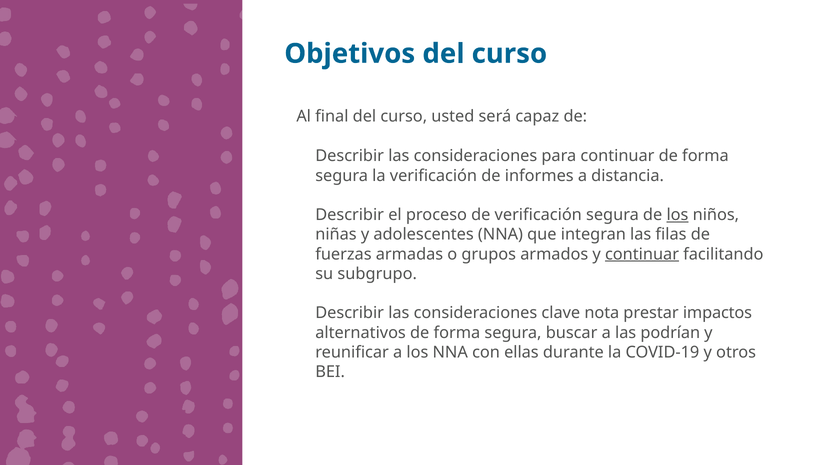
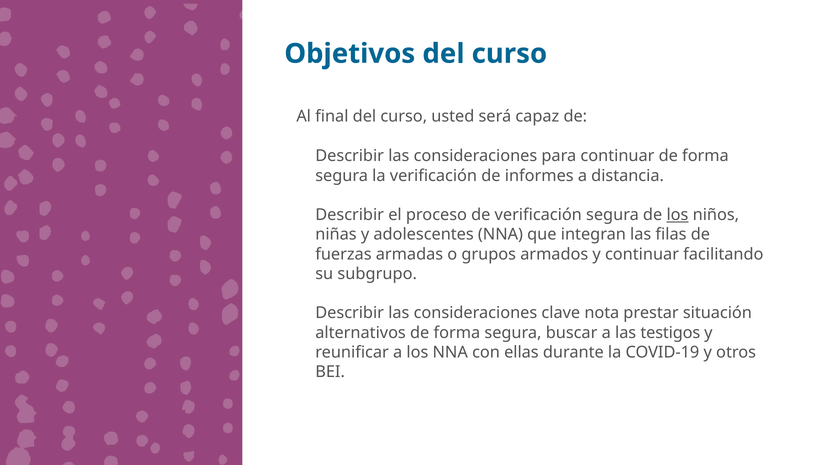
continuar at (642, 254) underline: present -> none
impactos: impactos -> situación
podrían: podrían -> testigos
